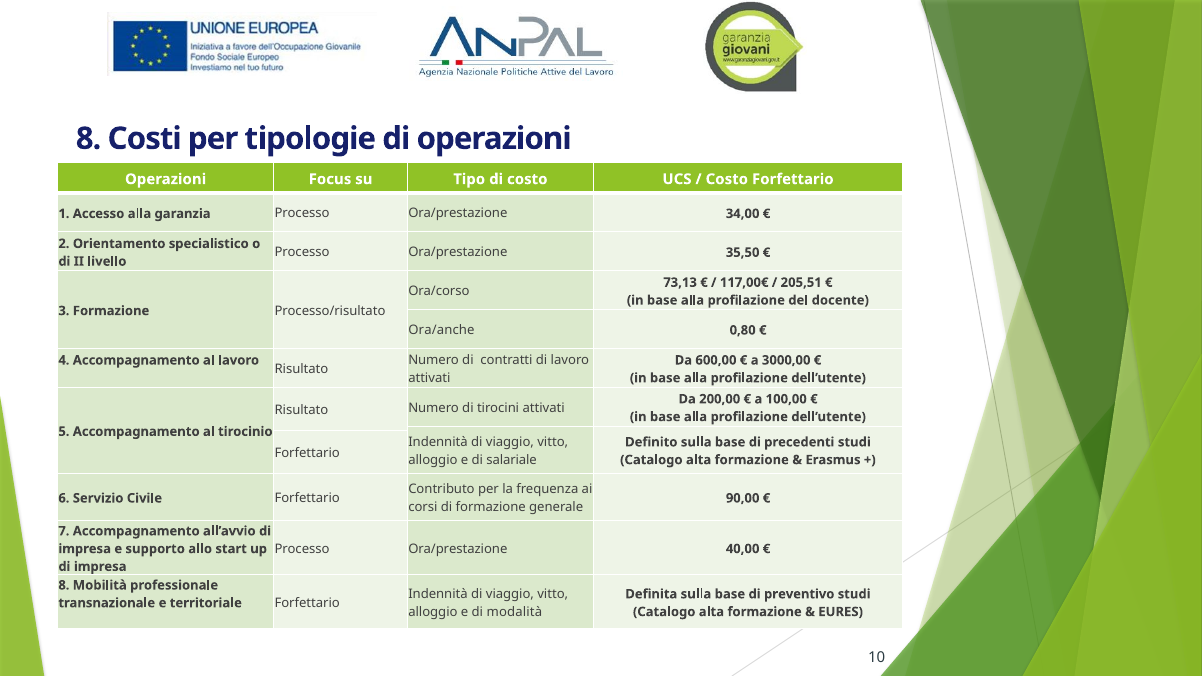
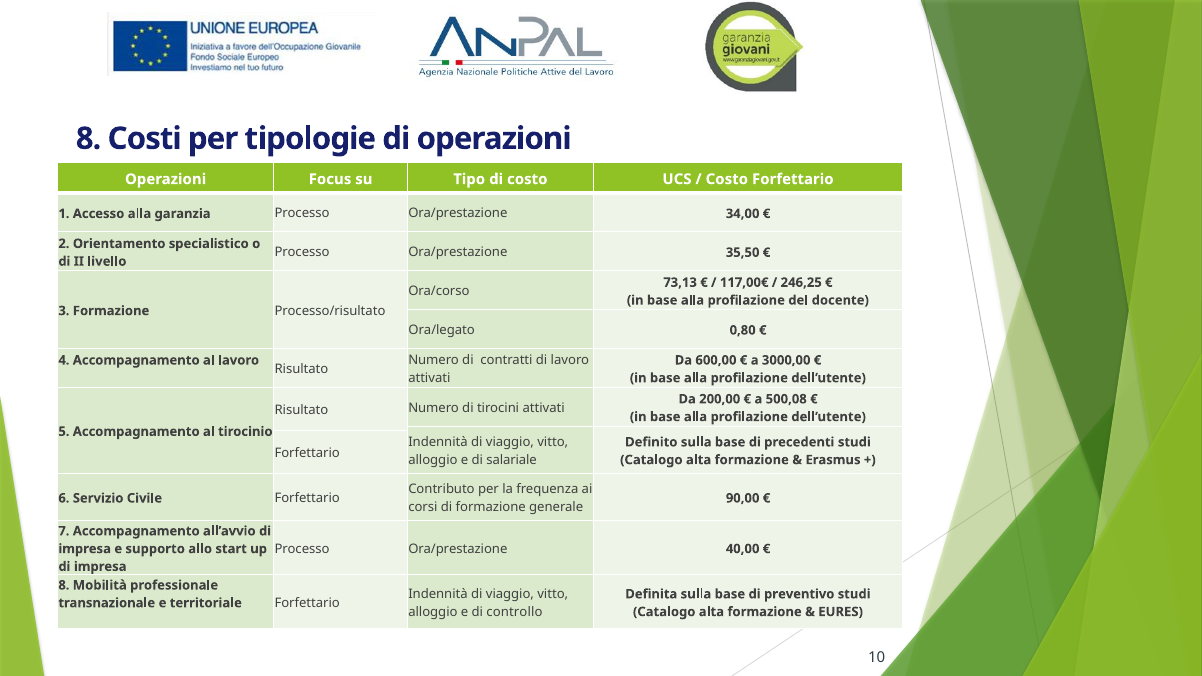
205,51: 205,51 -> 246,25
Ora/anche: Ora/anche -> Ora/legato
100,00: 100,00 -> 500,08
modalità: modalità -> controllo
